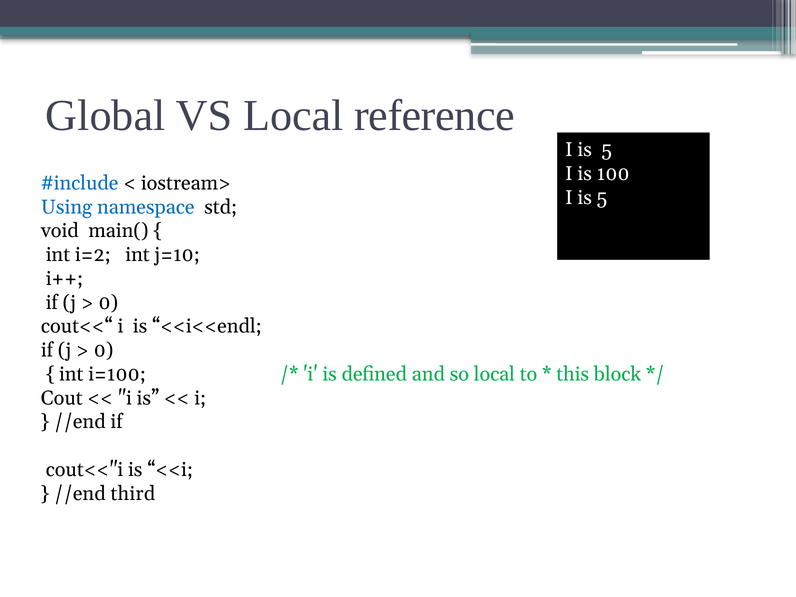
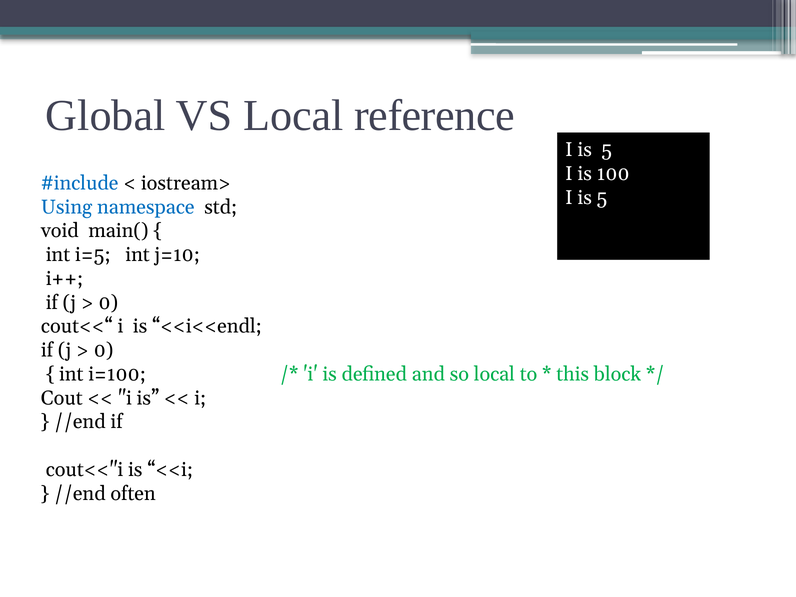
i=2: i=2 -> i=5
third: third -> often
